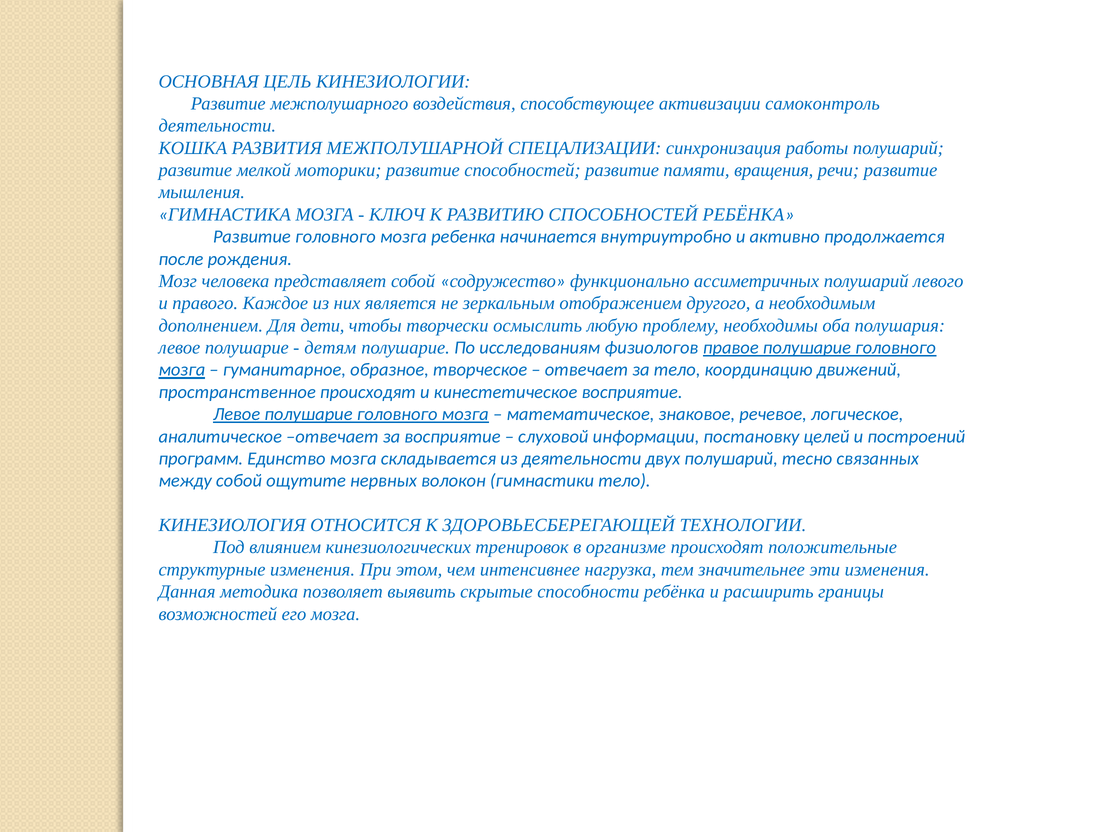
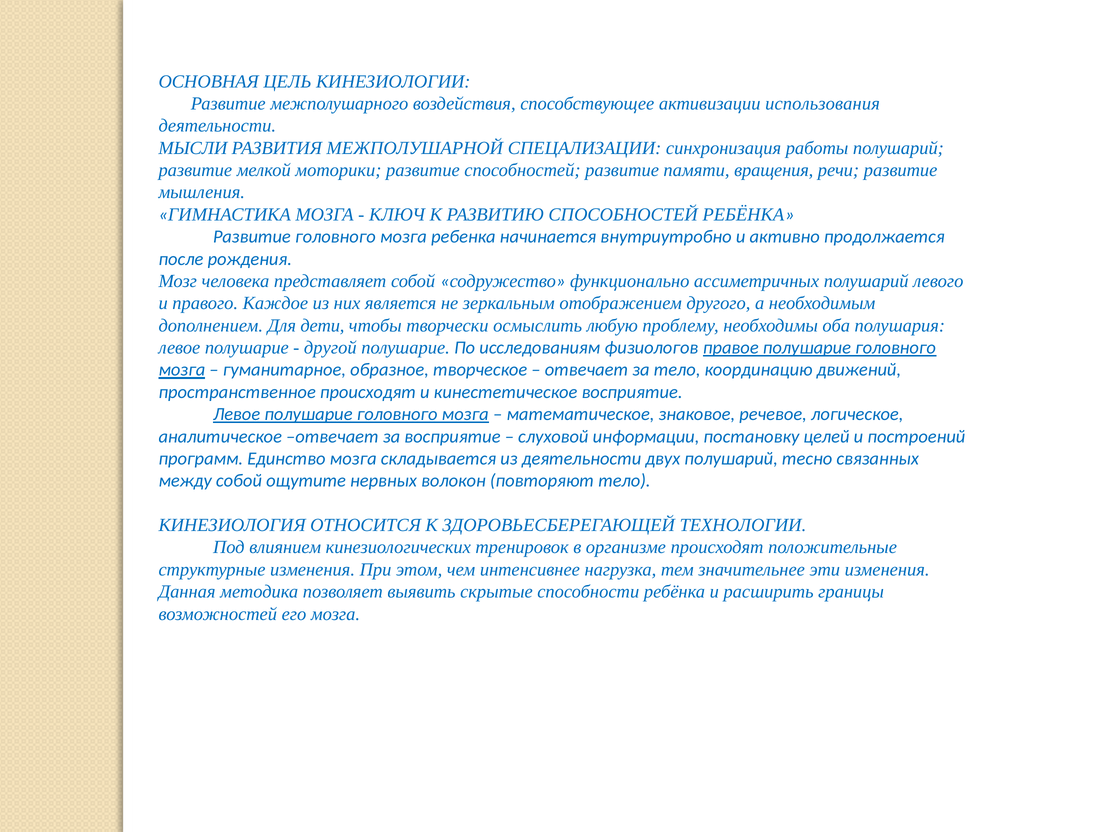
самоконтроль: самоконтроль -> использования
КОШКА: КОШКА -> МЫСЛИ
детям: детям -> другой
гимнастики: гимнастики -> повторяют
